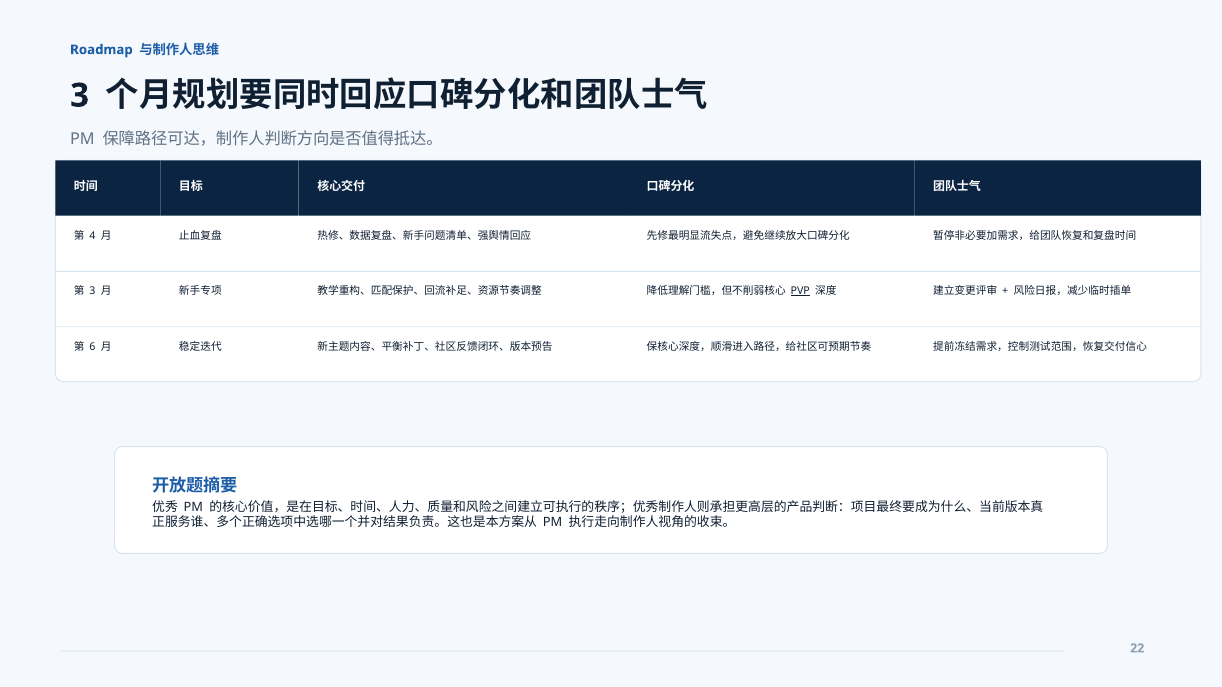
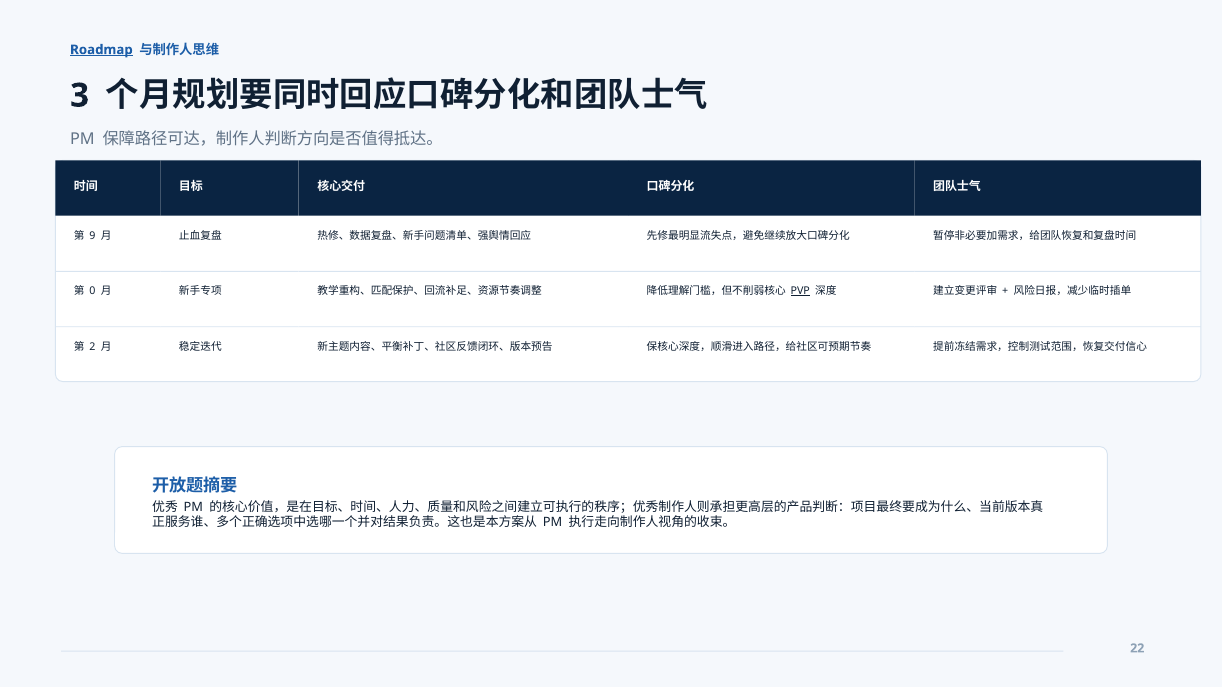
Roadmap underline: none -> present
4: 4 -> 9
3 at (93, 291): 3 -> 0
6: 6 -> 2
